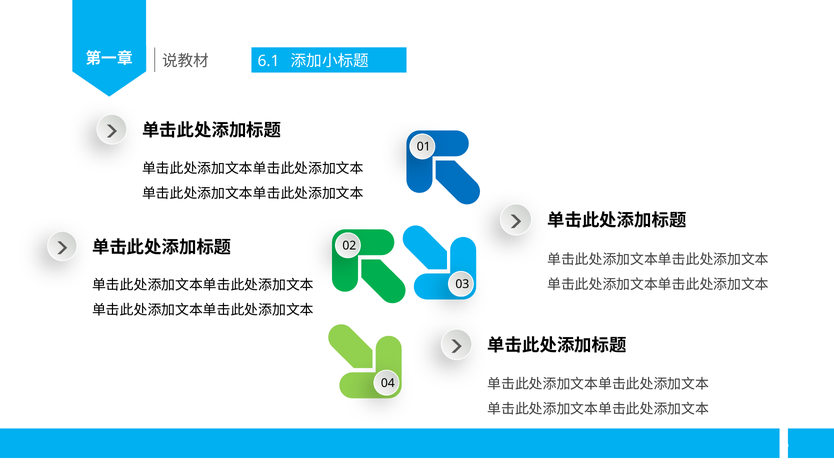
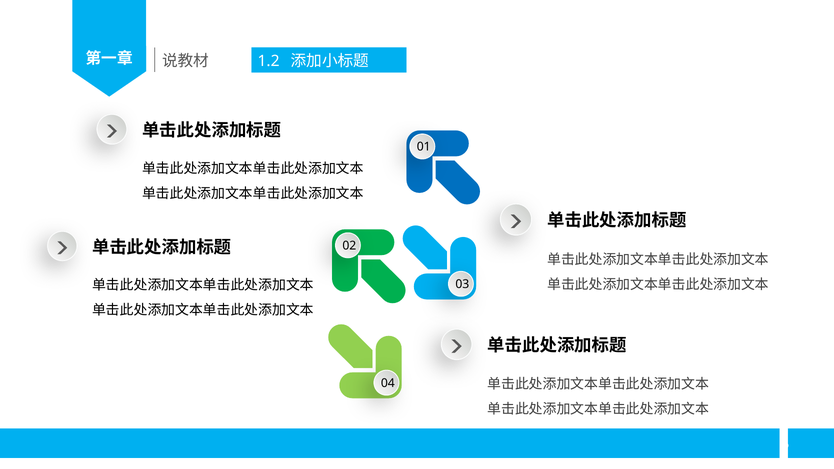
6.1: 6.1 -> 1.2
